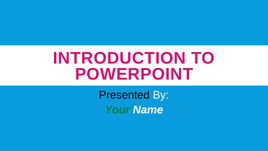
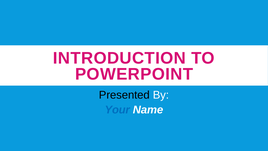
Your colour: green -> blue
